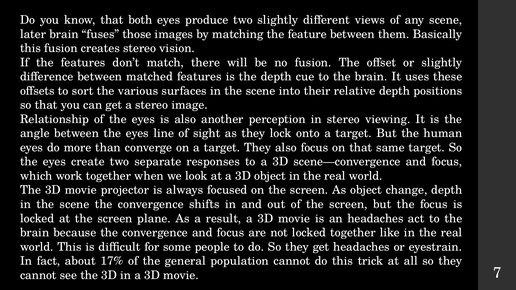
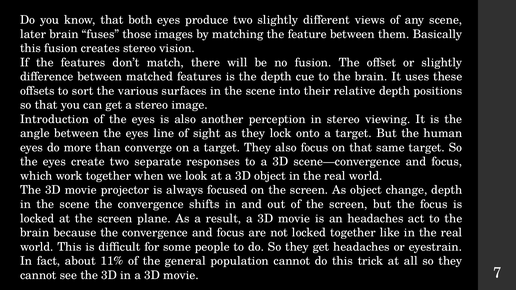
Relationship: Relationship -> Introduction
17%: 17% -> 11%
